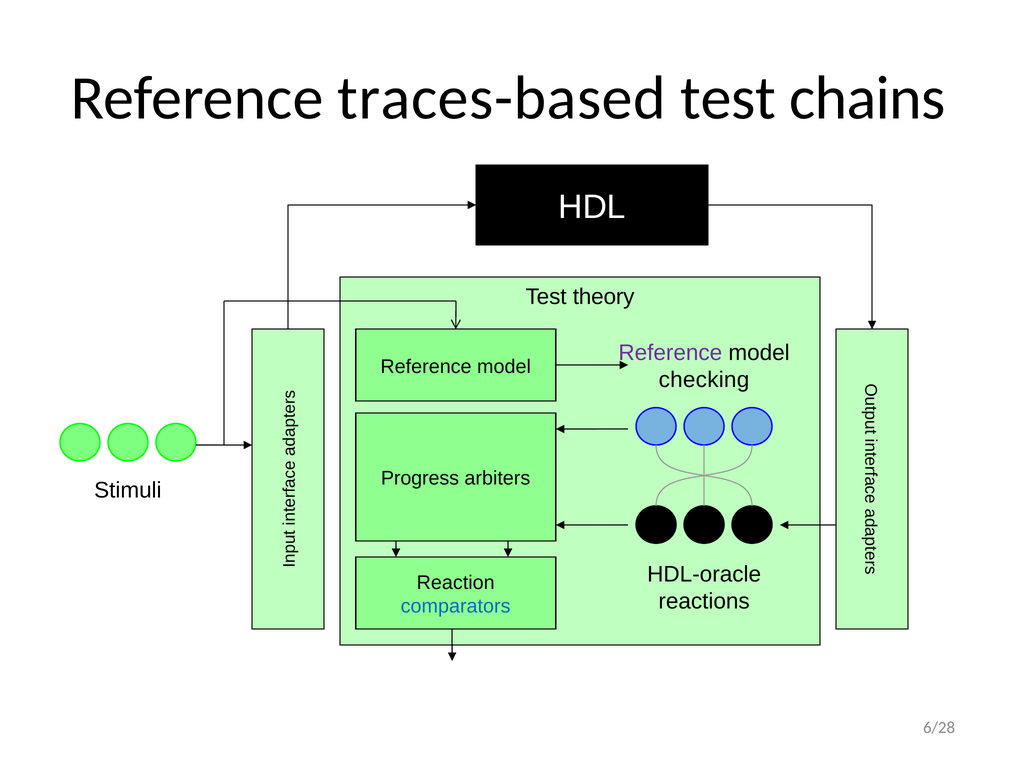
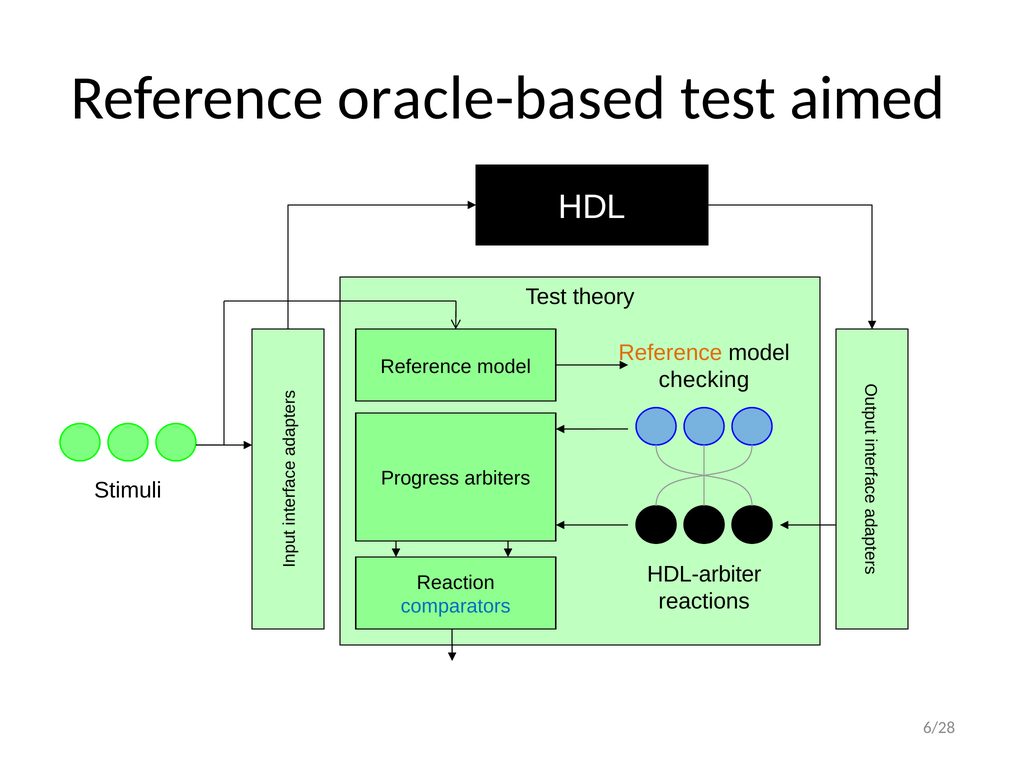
traces-based: traces-based -> oracle-based
chains: chains -> aimed
Reference at (670, 353) colour: purple -> orange
HDL-oracle: HDL-oracle -> HDL-arbiter
